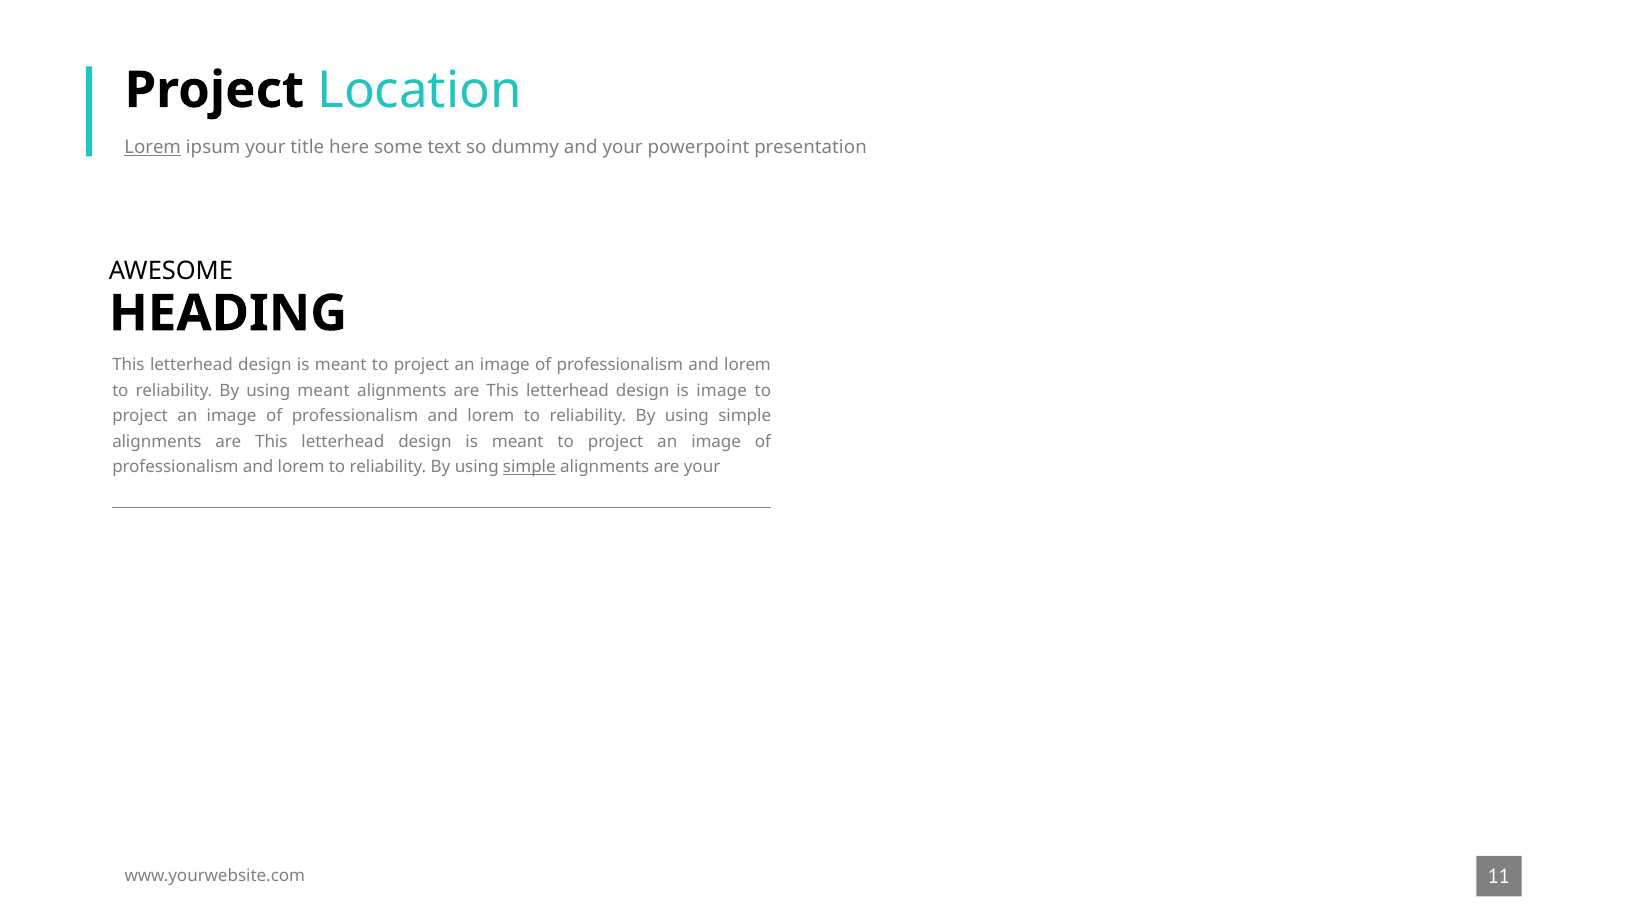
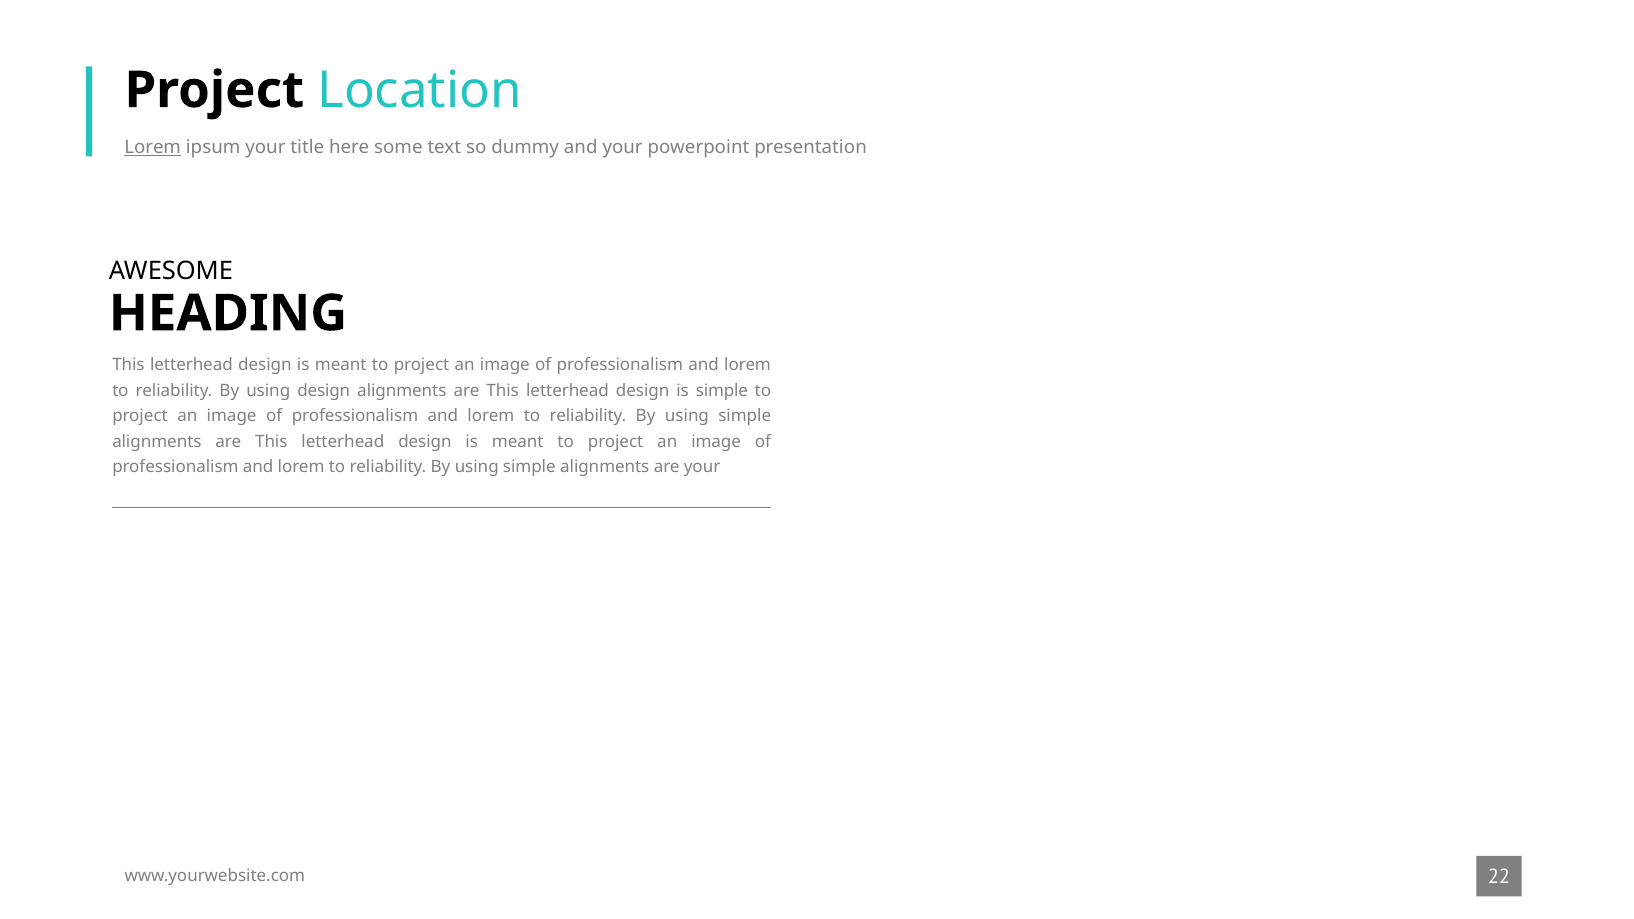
using meant: meant -> design
is image: image -> simple
simple at (529, 467) underline: present -> none
11: 11 -> 22
